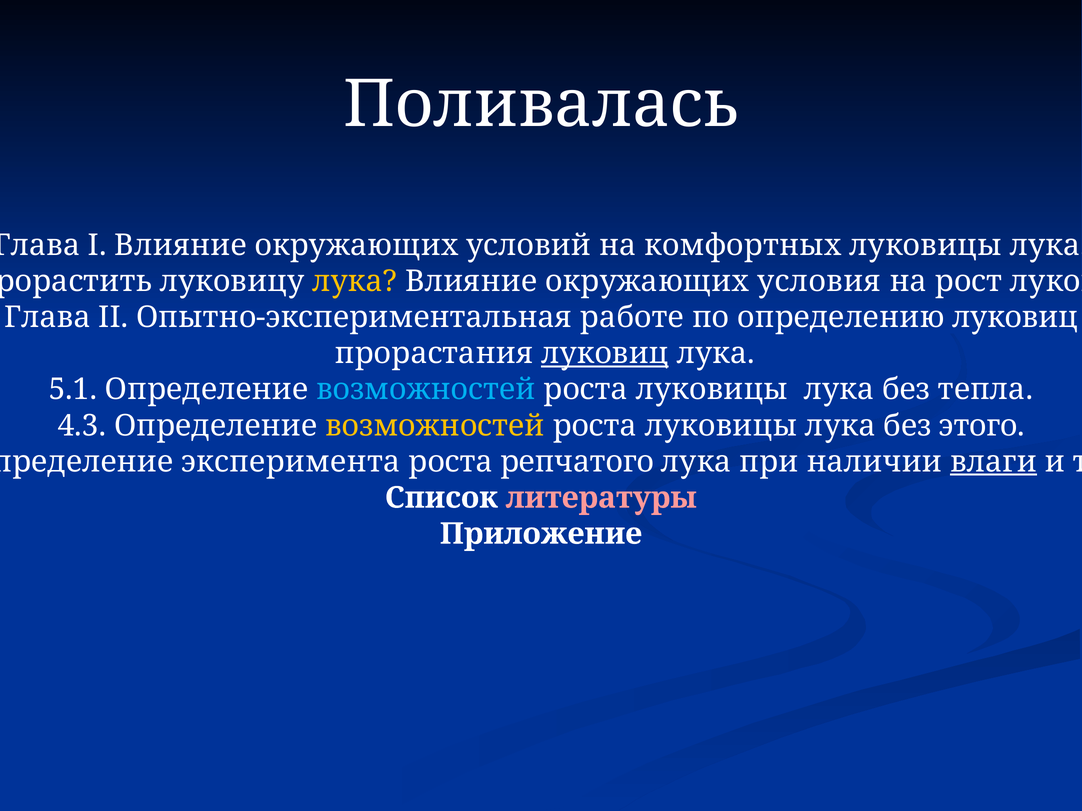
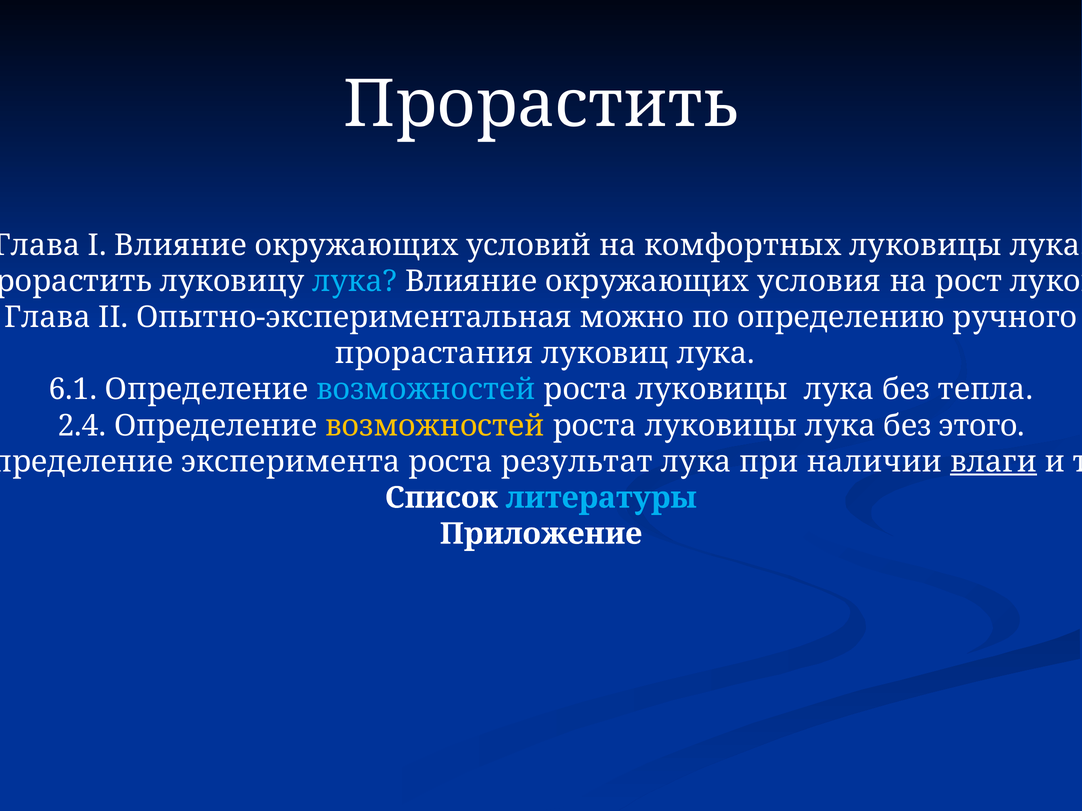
Поливалась at (541, 105): Поливалась -> Прорастить
лука at (355, 282) colour: yellow -> light blue
работе: работе -> можно
определению луковиц: луковиц -> ручного
луковиц at (605, 354) underline: present -> none
5.1: 5.1 -> 6.1
4.3: 4.3 -> 2.4
репчатого: репчатого -> результат
литературы colour: pink -> light blue
